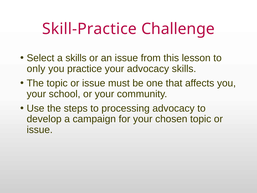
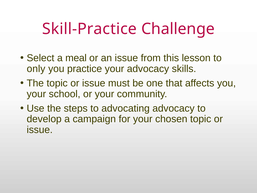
a skills: skills -> meal
processing: processing -> advocating
